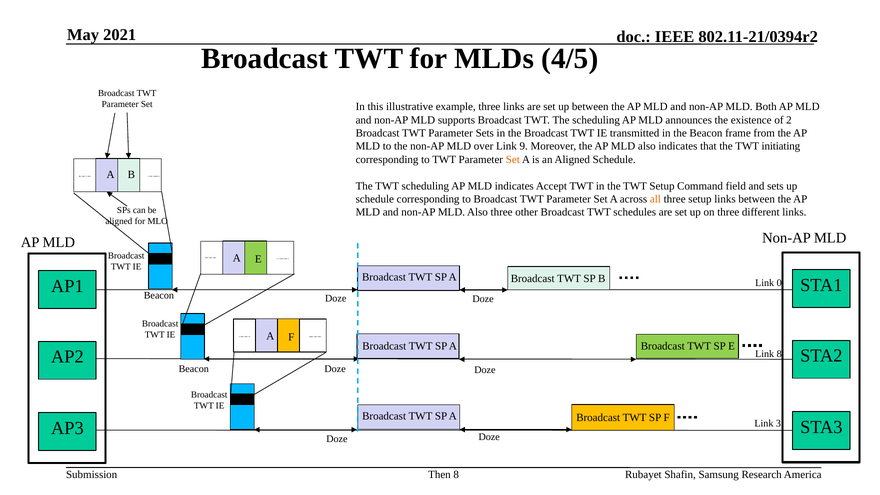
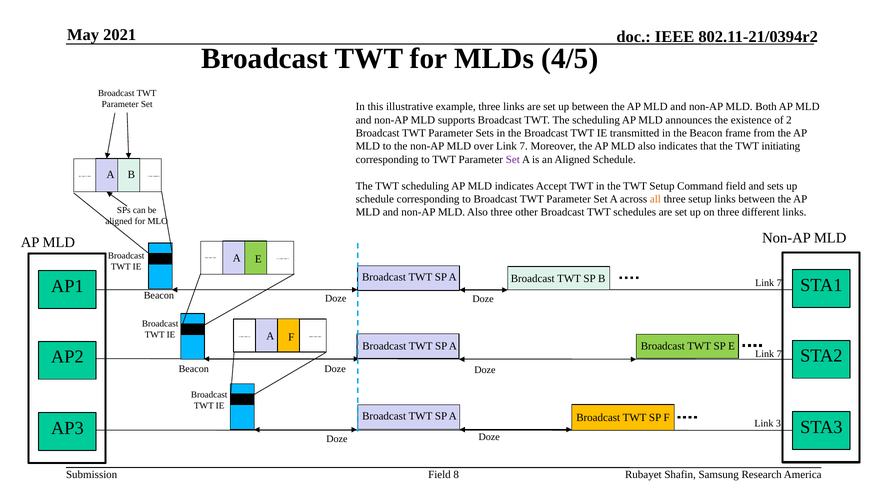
over Link 9: 9 -> 7
Set at (513, 159) colour: orange -> purple
A Link 0: 0 -> 7
8 at (779, 354): 8 -> 7
Then at (439, 475): Then -> Field
